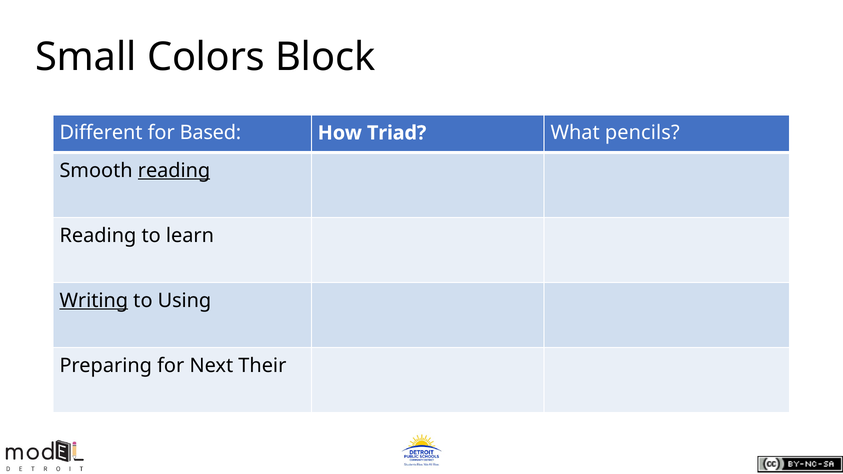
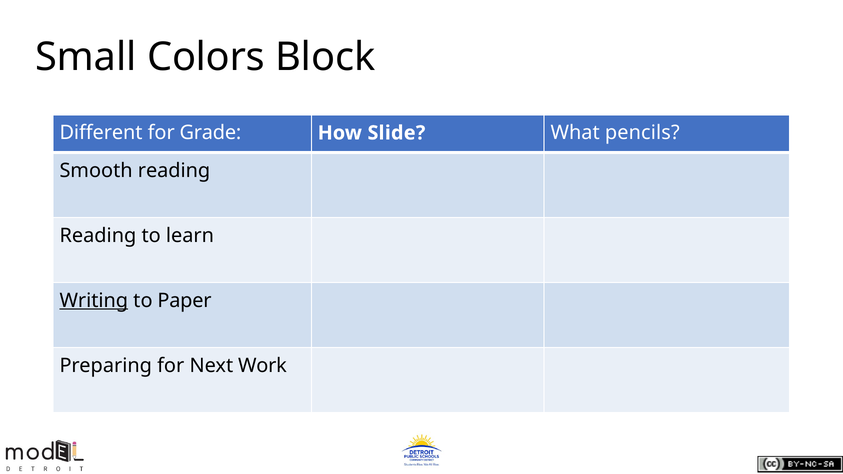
Based: Based -> Grade
Triad: Triad -> Slide
reading at (174, 171) underline: present -> none
Using: Using -> Paper
Their: Their -> Work
